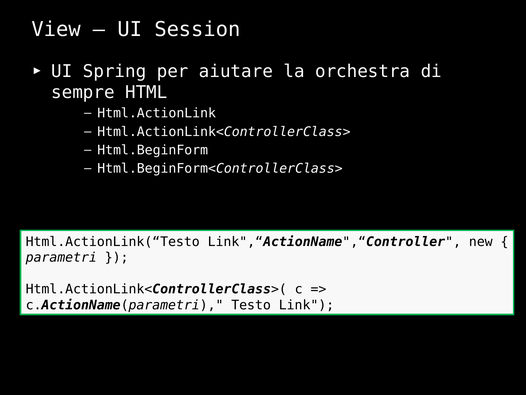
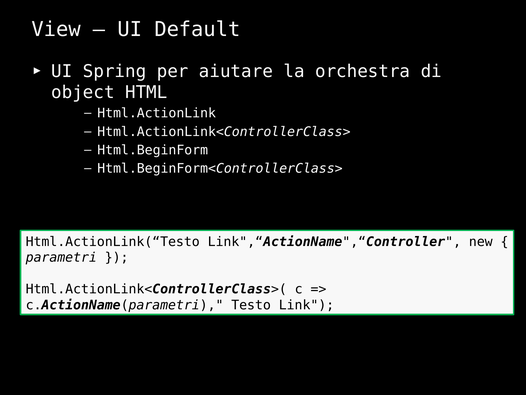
Session: Session -> Default
sempre: sempre -> object
